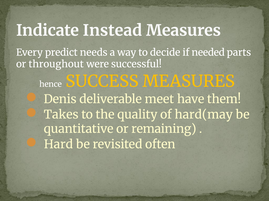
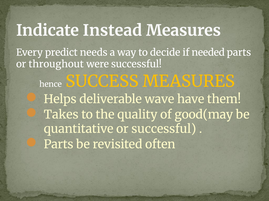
Denis: Denis -> Helps
meet: meet -> wave
hard(may: hard(may -> good(may
or remaining: remaining -> successful
Hard at (58, 145): Hard -> Parts
